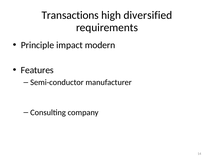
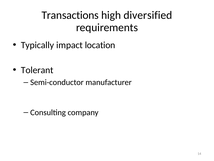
Principle: Principle -> Typically
modern: modern -> location
Features: Features -> Tolerant
